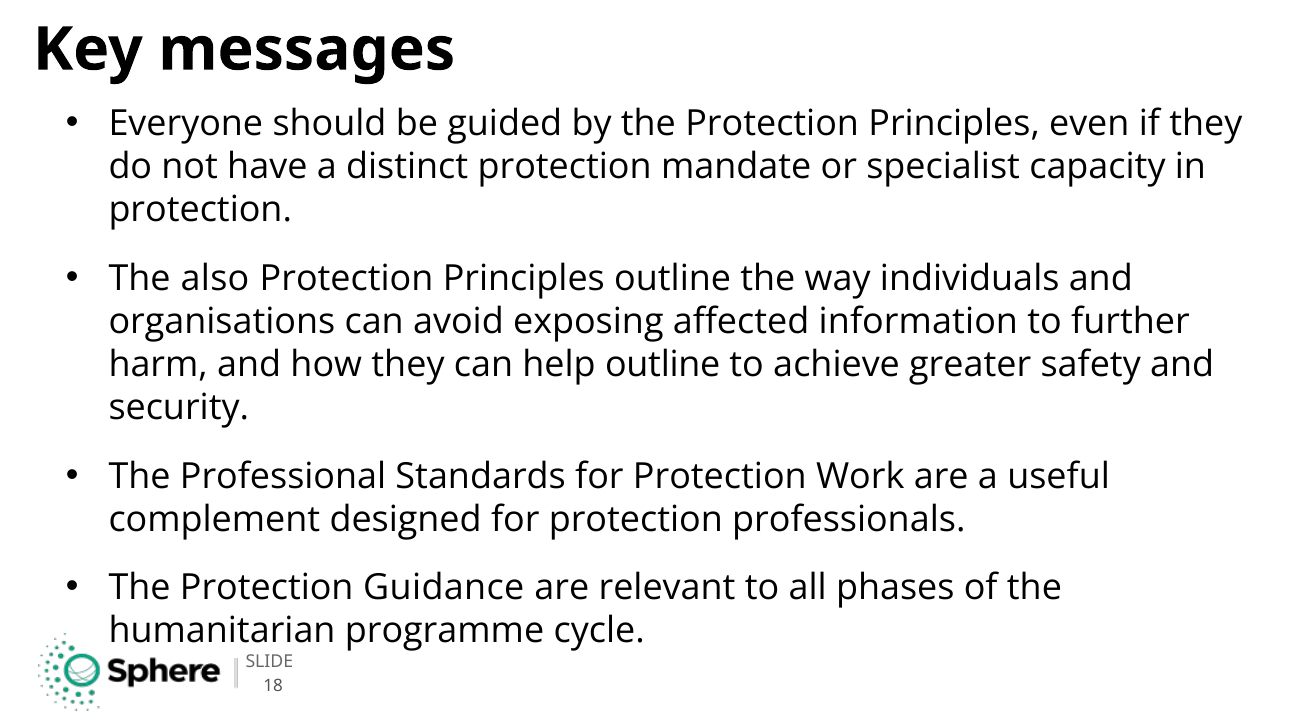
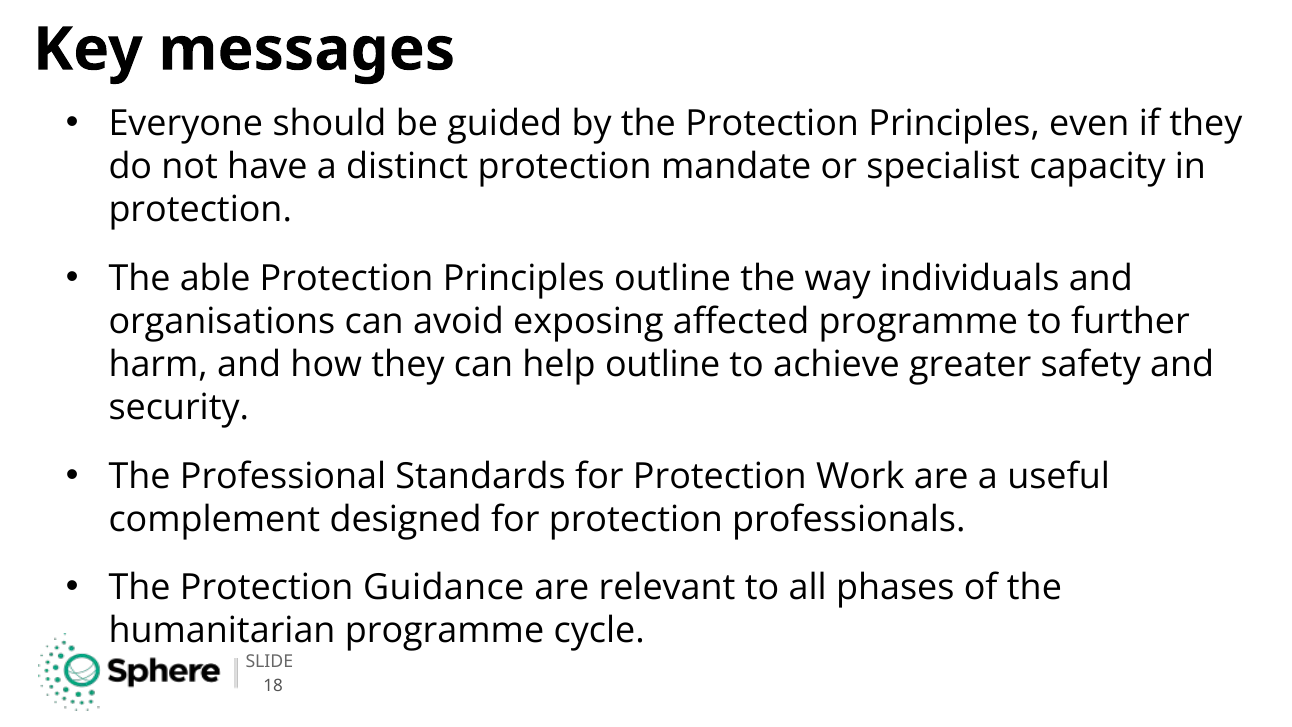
also: also -> able
affected information: information -> programme
